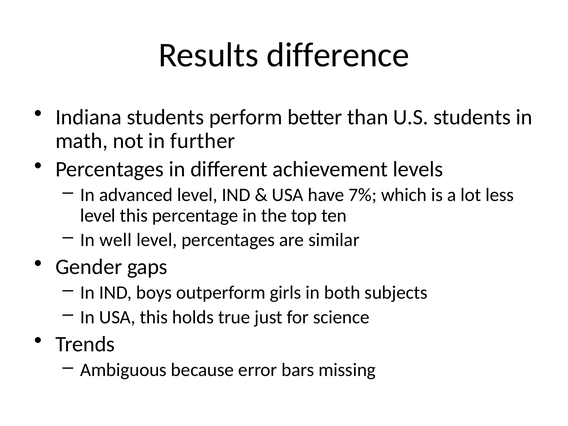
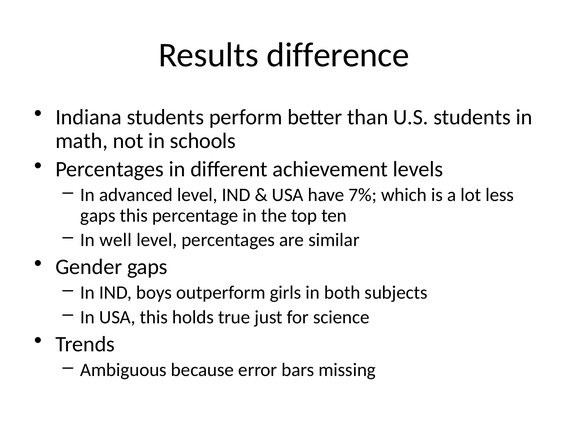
further: further -> schools
level at (98, 215): level -> gaps
